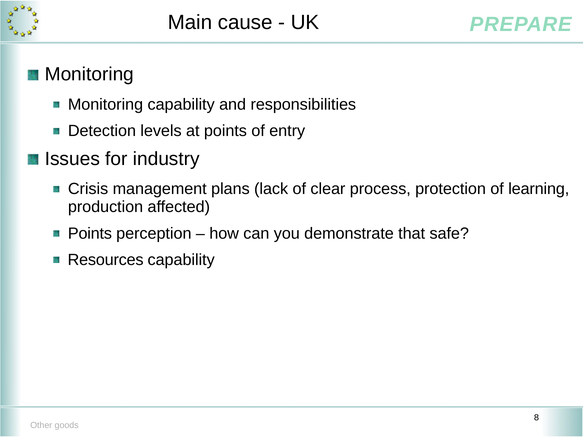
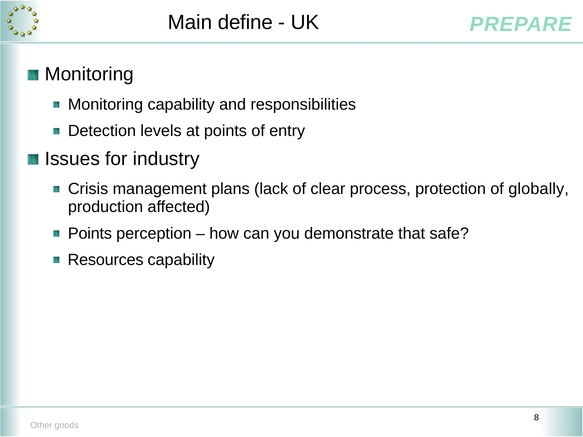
cause: cause -> define
learning: learning -> globally
